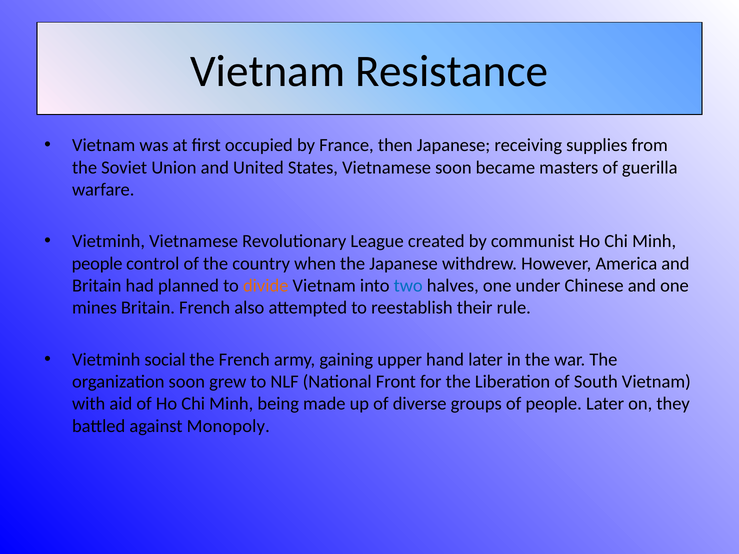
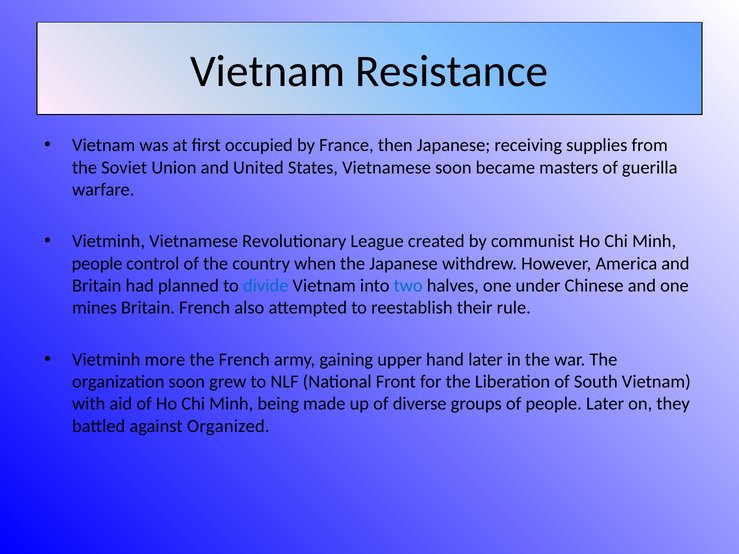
divide colour: orange -> blue
social: social -> more
Monopoly: Monopoly -> Organized
